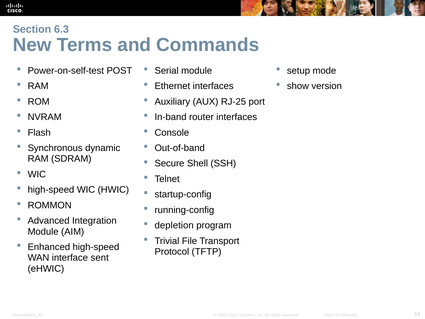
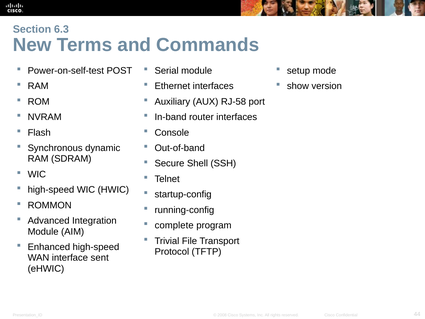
RJ-25: RJ-25 -> RJ-58
depletion: depletion -> complete
